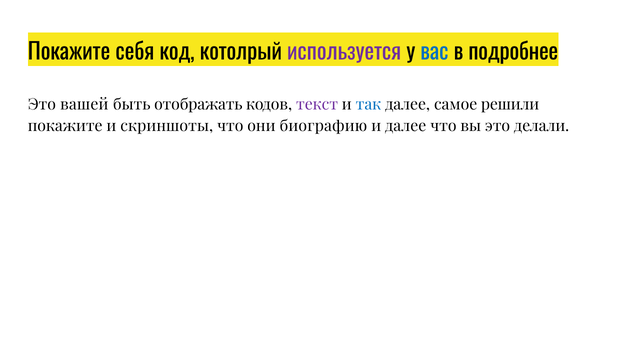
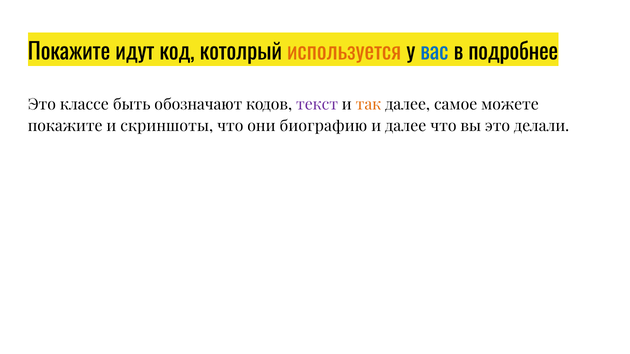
себя: себя -> идут
используется colour: purple -> orange
вашей: вашей -> классе
отображать: отображать -> обозначают
так colour: blue -> orange
решили: решили -> можете
